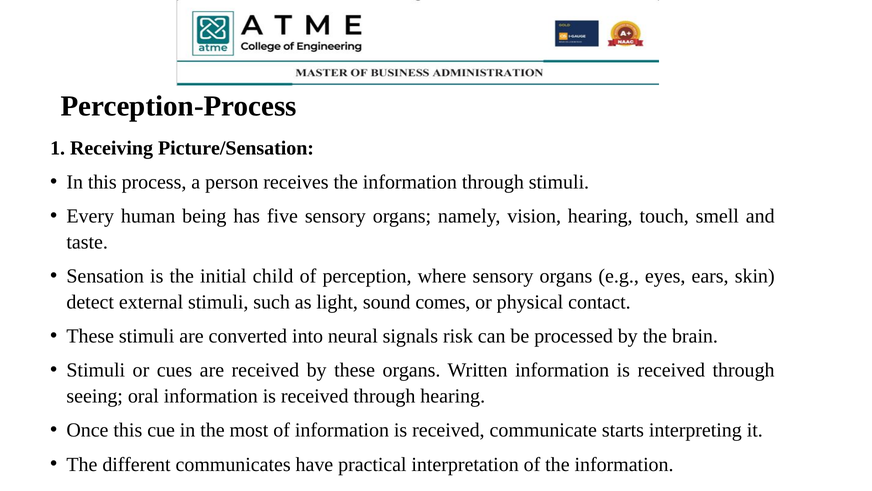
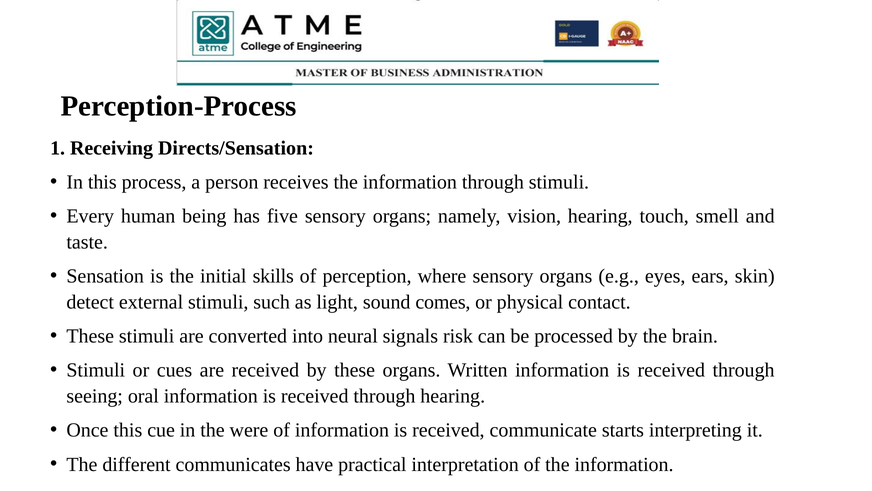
Picture/Sensation: Picture/Sensation -> Directs/Sensation
child: child -> skills
most: most -> were
